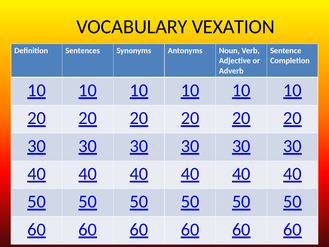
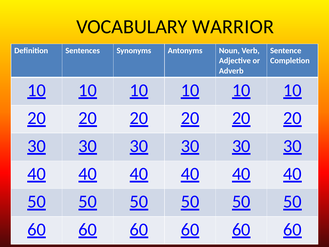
VEXATION: VEXATION -> WARRIOR
